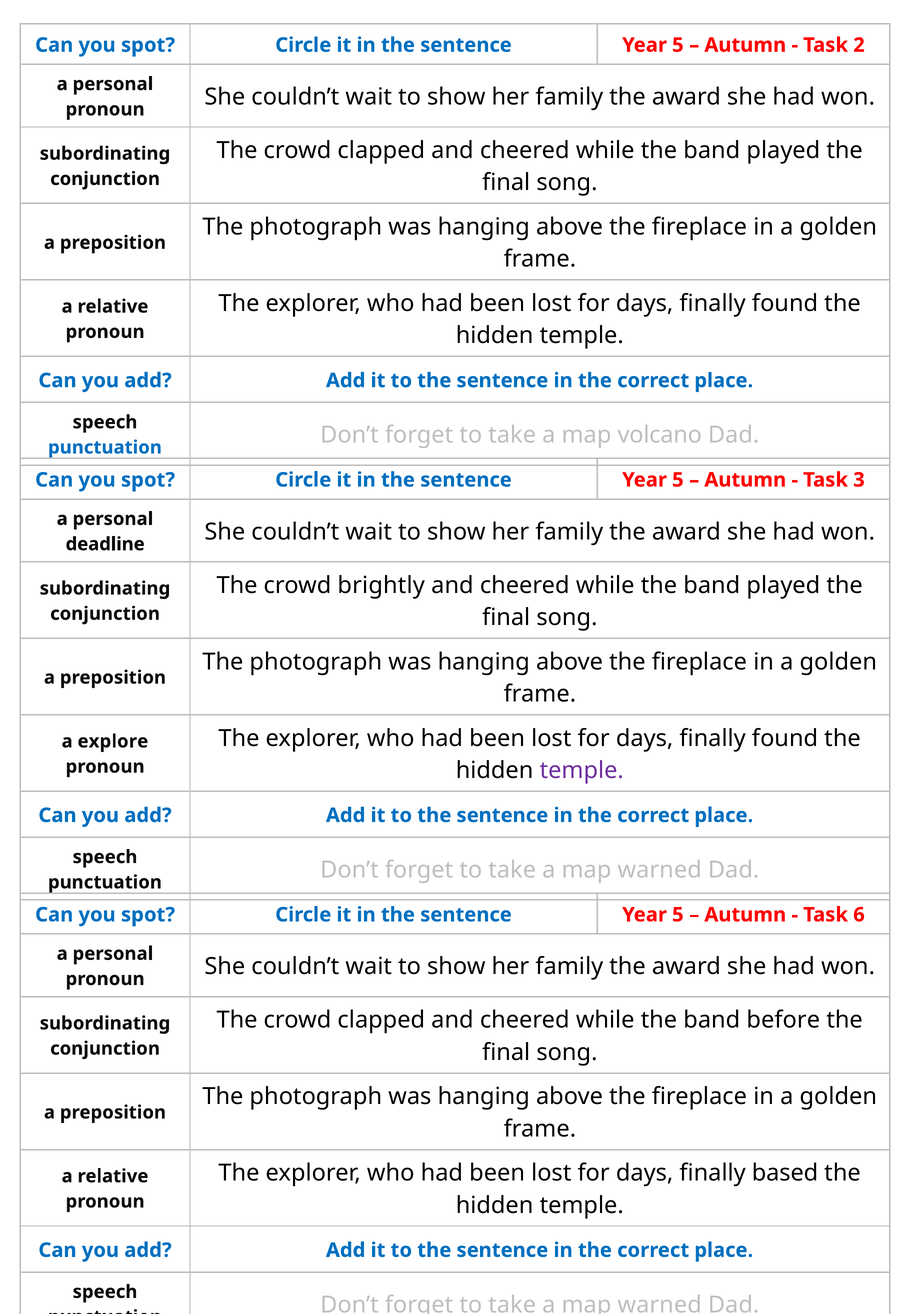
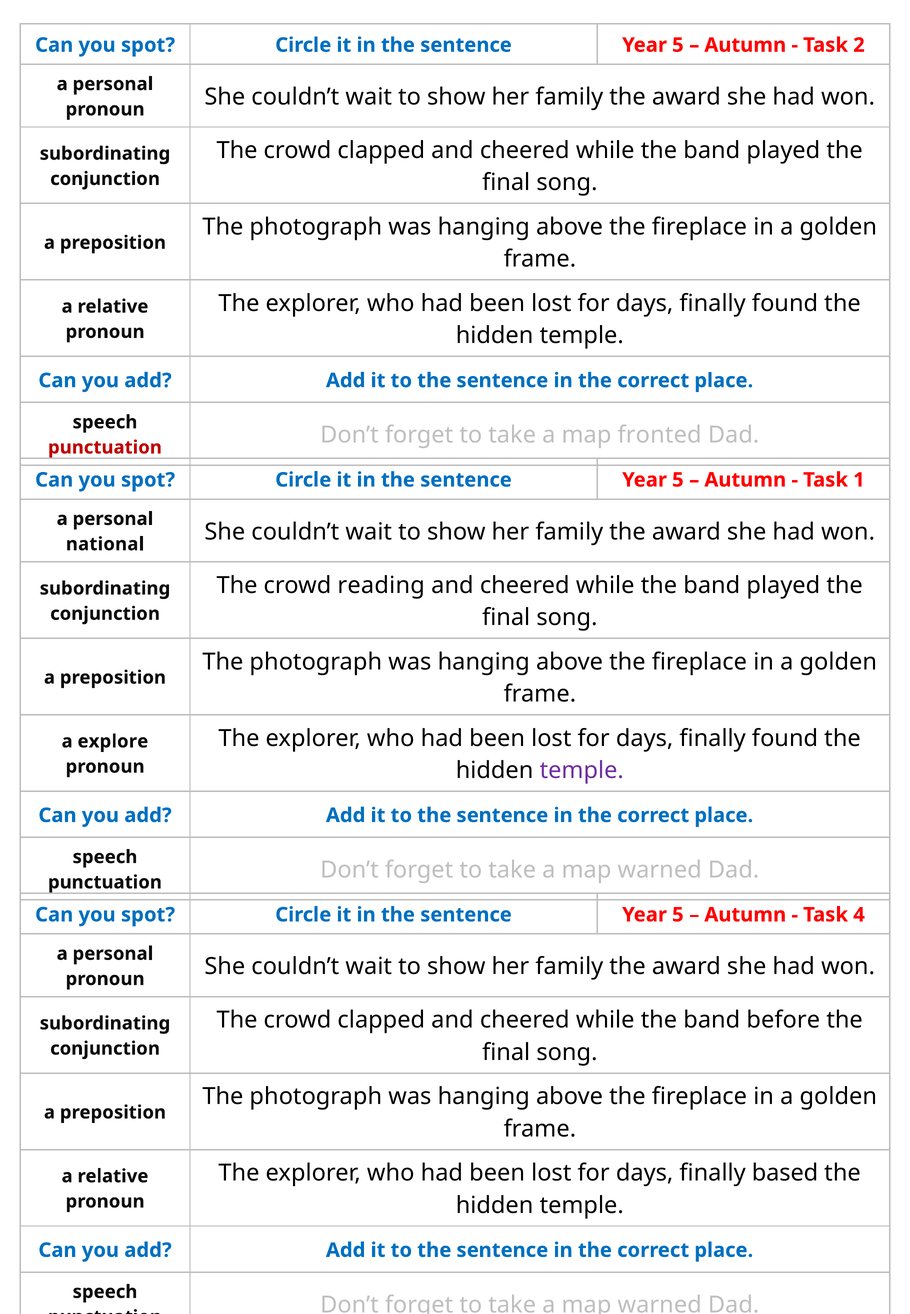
volcano: volcano -> fronted
punctuation at (105, 448) colour: blue -> red
3: 3 -> 1
deadline: deadline -> national
brightly: brightly -> reading
6: 6 -> 4
